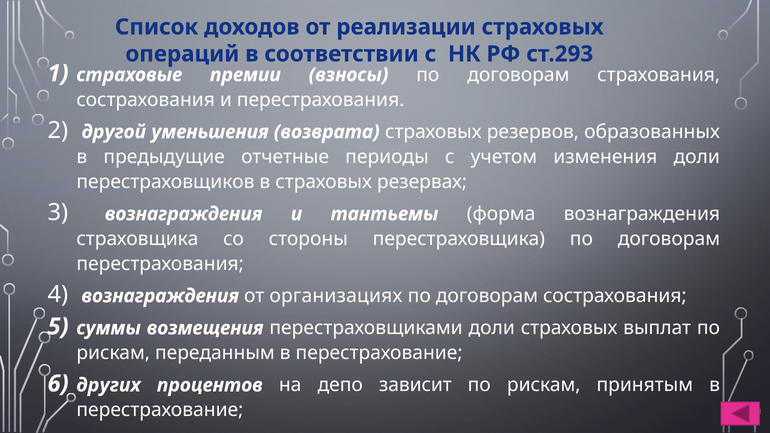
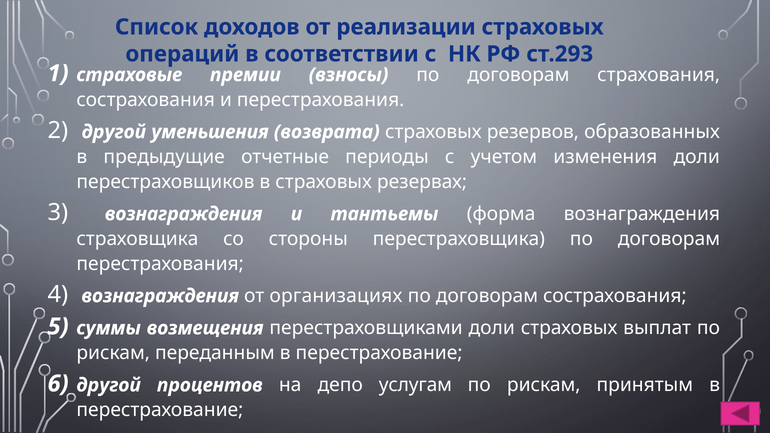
других at (109, 385): других -> другой
зависит: зависит -> услугам
